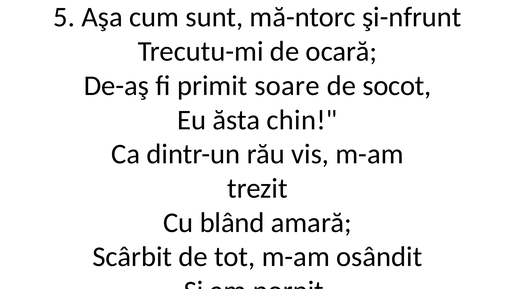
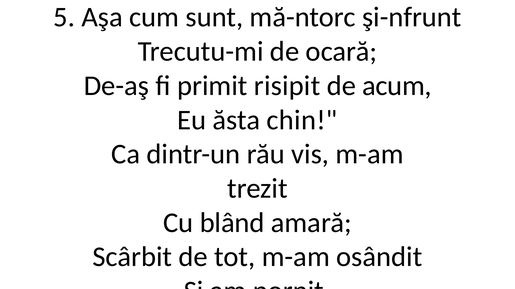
soare: soare -> risipit
socot: socot -> acum
